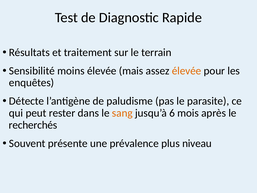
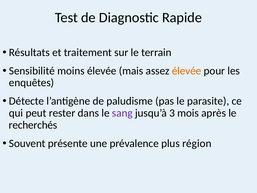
sang colour: orange -> purple
6: 6 -> 3
niveau: niveau -> région
